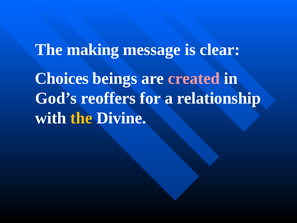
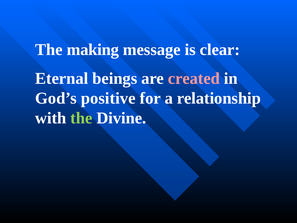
Choices: Choices -> Eternal
reoffers: reoffers -> positive
the at (81, 118) colour: yellow -> light green
